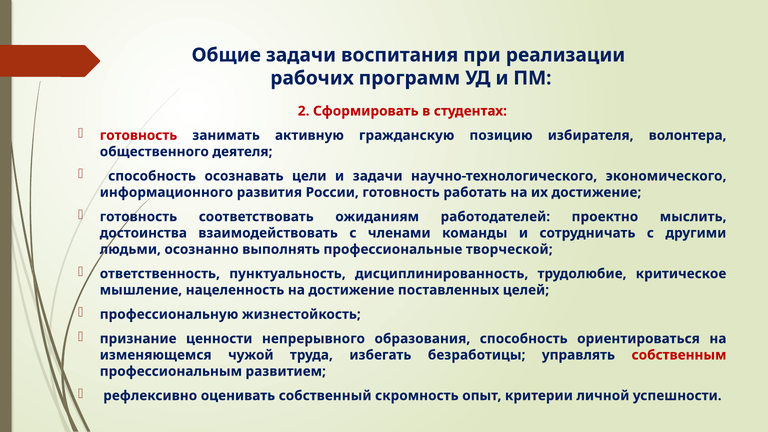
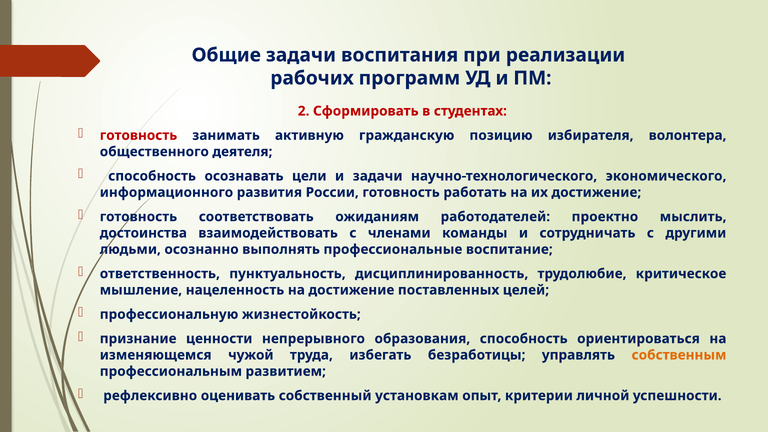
творческой: творческой -> воспитание
собственным colour: red -> orange
скромность: скромность -> установкам
